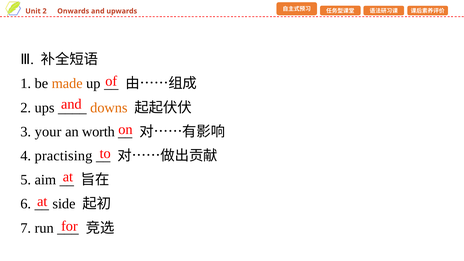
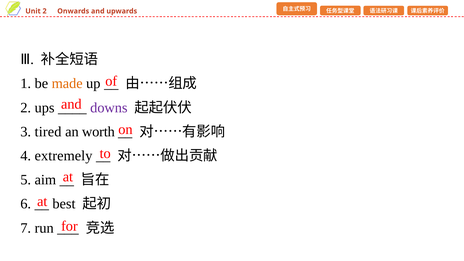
downs colour: orange -> purple
your: your -> tired
practising: practising -> extremely
side: side -> best
